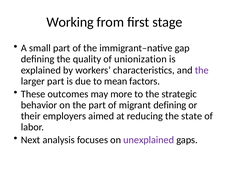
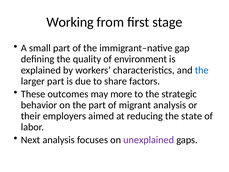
unionization: unionization -> environment
the at (202, 70) colour: purple -> blue
mean: mean -> share
migrant defining: defining -> analysis
